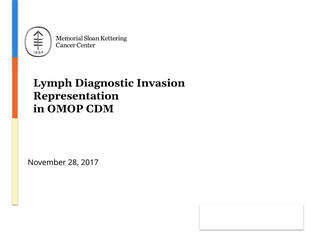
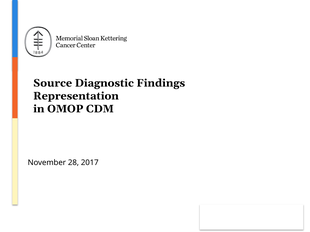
Lymph: Lymph -> Source
Invasion: Invasion -> Findings
